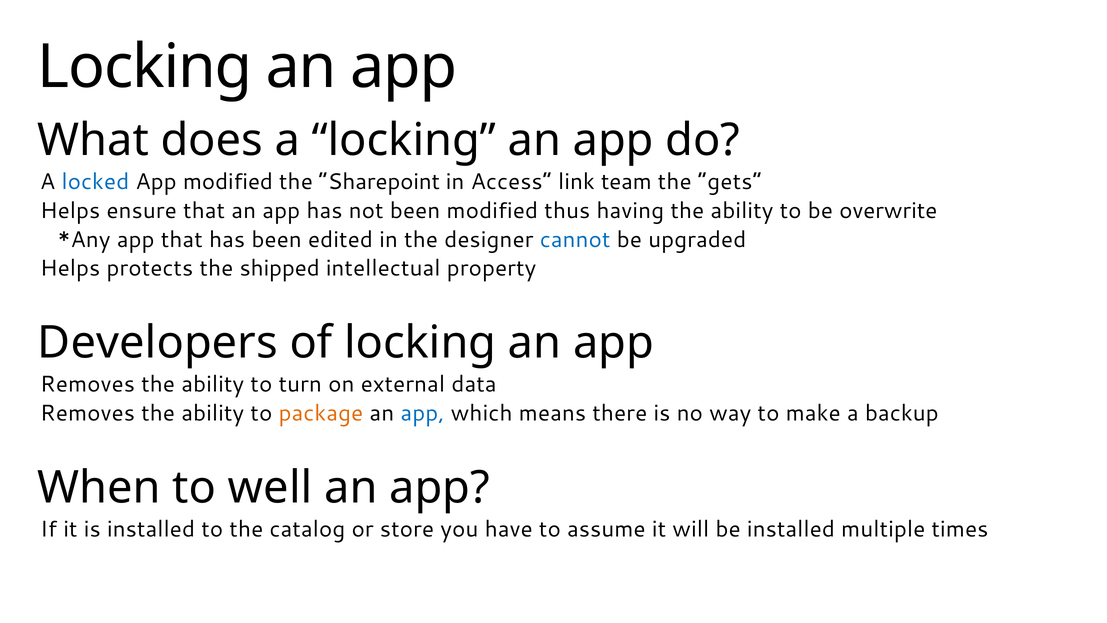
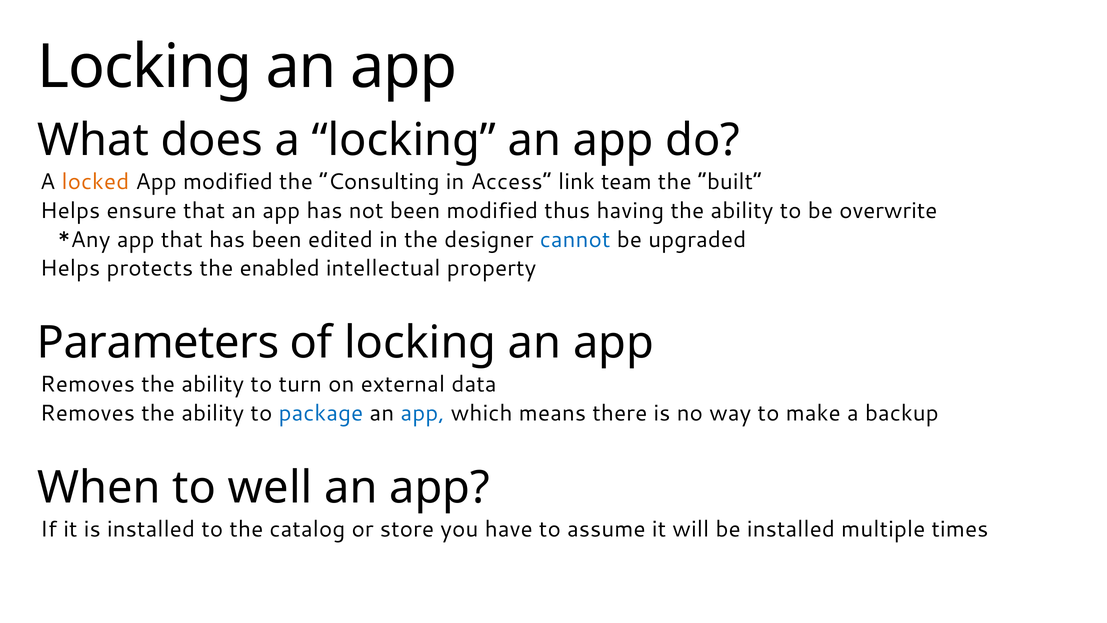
locked colour: blue -> orange
Sharepoint: Sharepoint -> Consulting
gets: gets -> built
shipped: shipped -> enabled
Developers: Developers -> Parameters
package colour: orange -> blue
